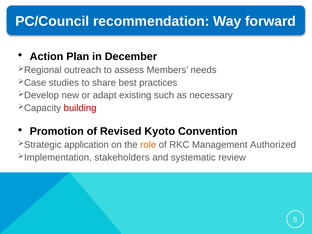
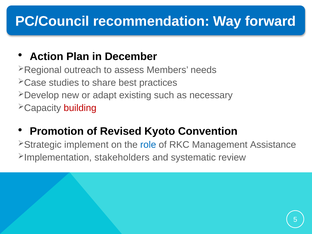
application: application -> implement
role colour: orange -> blue
Authorized: Authorized -> Assistance
